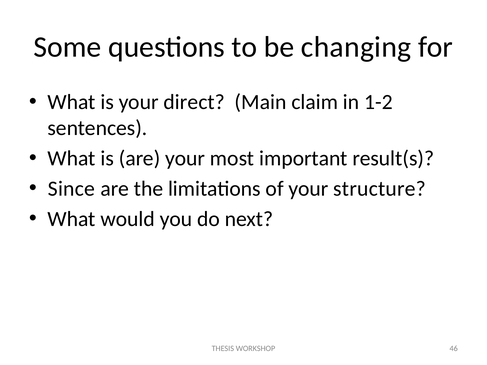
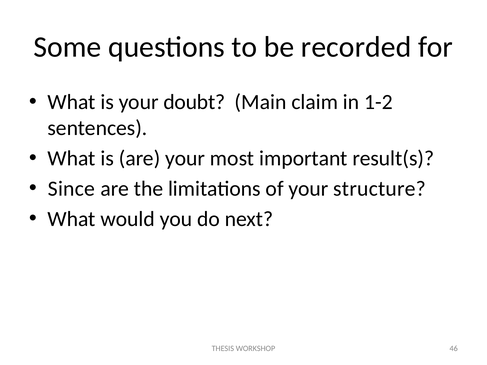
changing: changing -> recorded
direct: direct -> doubt
